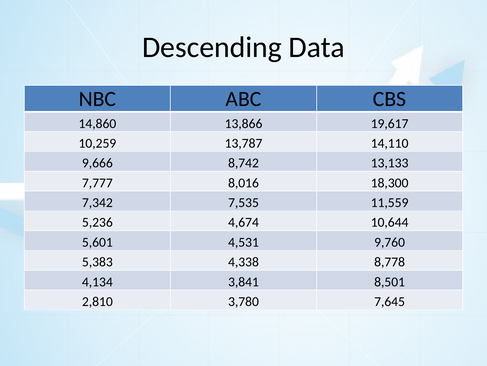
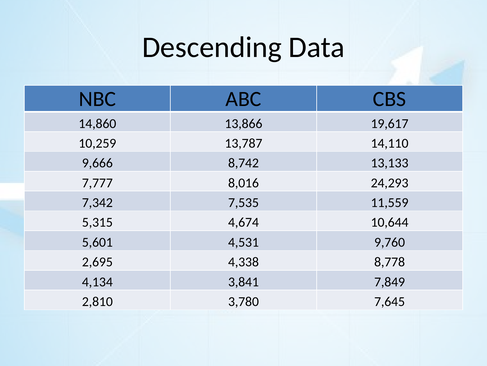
18,300: 18,300 -> 24,293
5,236: 5,236 -> 5,315
5,383: 5,383 -> 2,695
8,501: 8,501 -> 7,849
